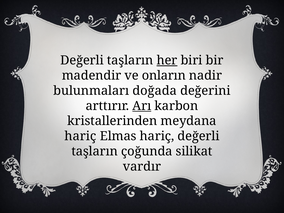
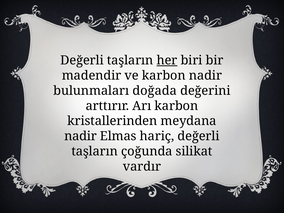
ve onların: onların -> karbon
Arı underline: present -> none
hariç at (80, 136): hariç -> nadir
